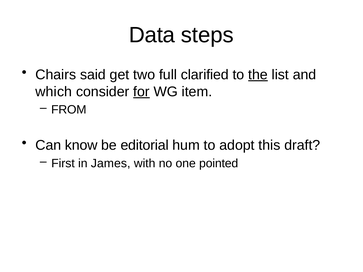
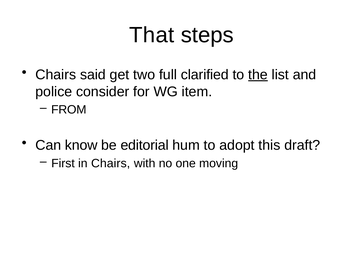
Data: Data -> That
which: which -> police
for underline: present -> none
in James: James -> Chairs
pointed: pointed -> moving
